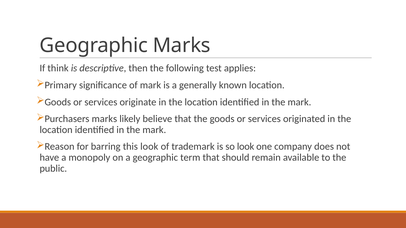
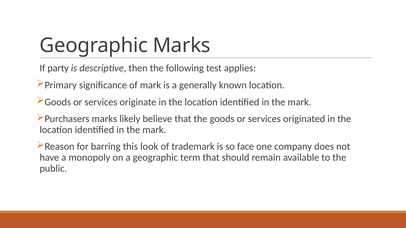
think: think -> party
so look: look -> face
